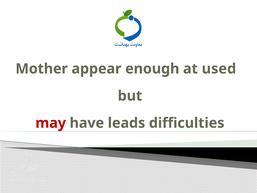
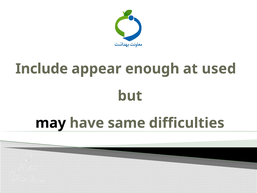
Mother: Mother -> Include
may colour: red -> black
leads: leads -> same
